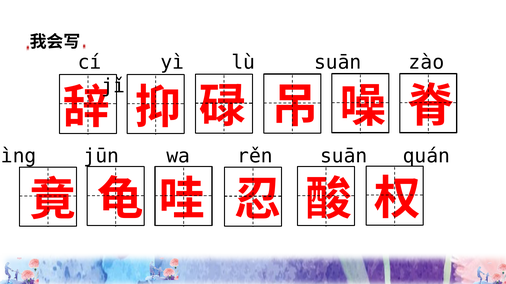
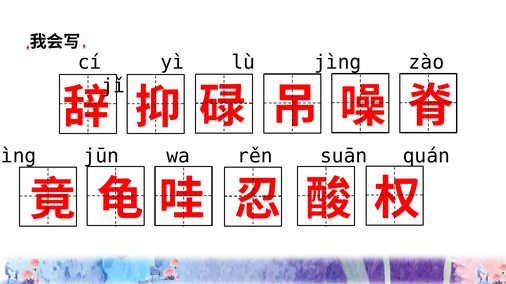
lù suān: suān -> jìng
